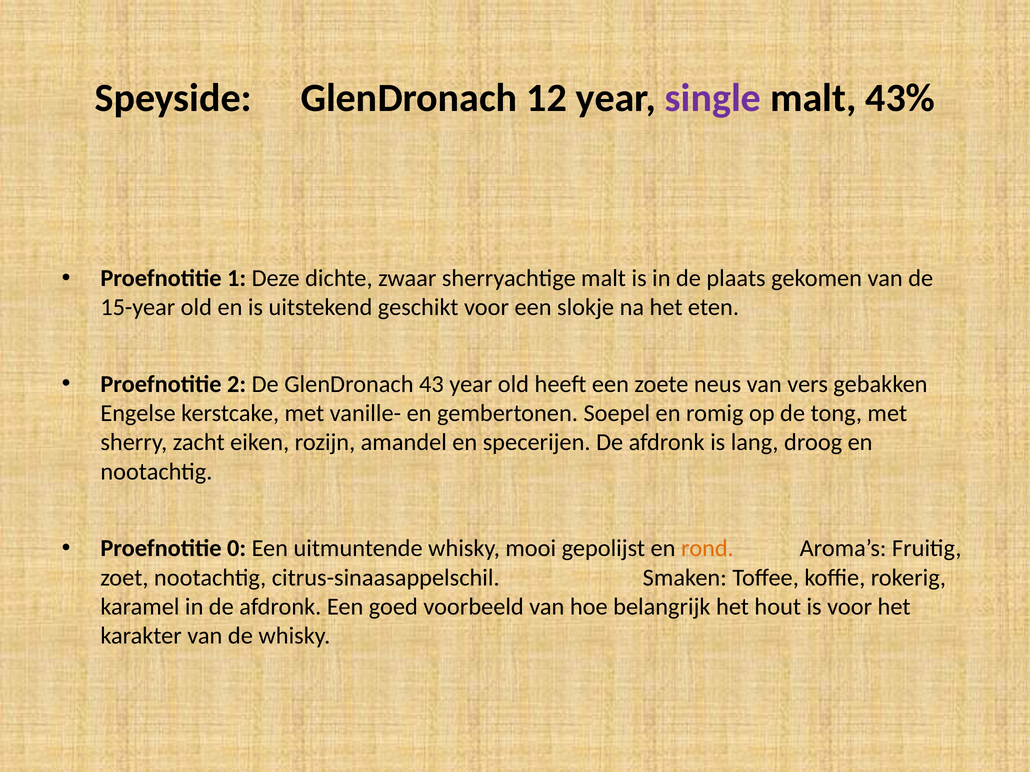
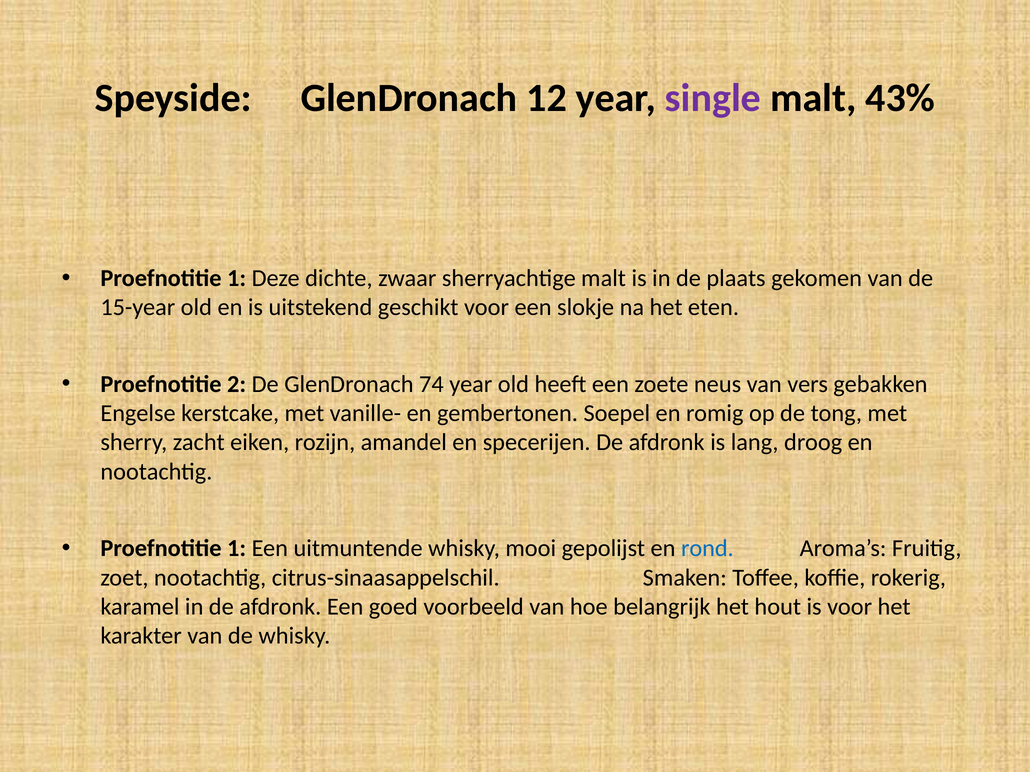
43: 43 -> 74
0 at (237, 549): 0 -> 1
rond colour: orange -> blue
